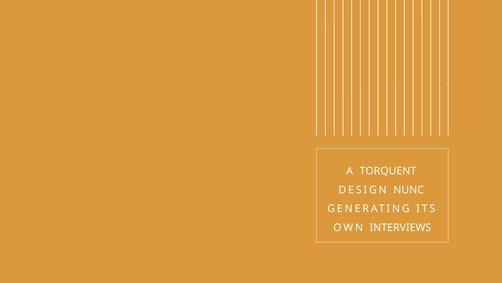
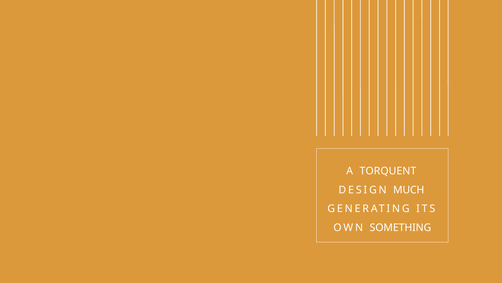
NUNC: NUNC -> MUCH
INTERVIEWS: INTERVIEWS -> SOMETHING
